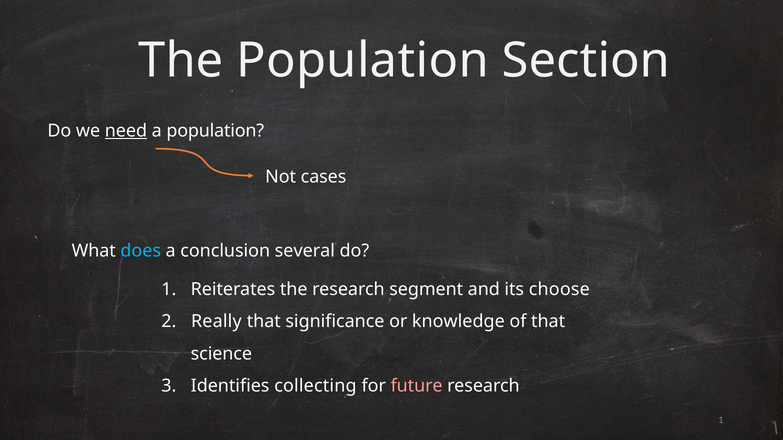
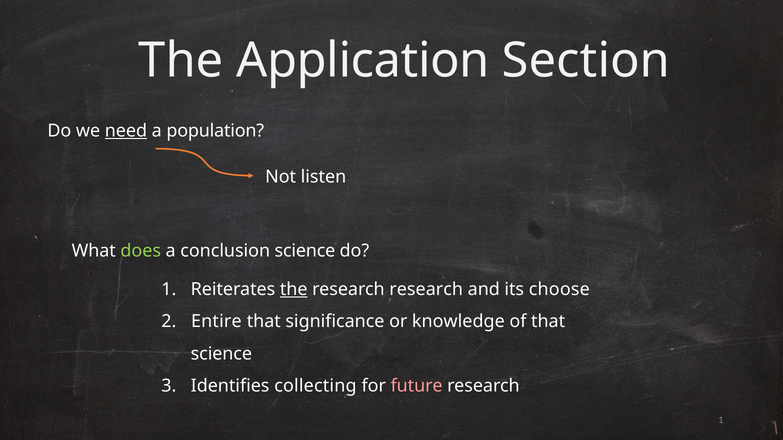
The Population: Population -> Application
cases: cases -> listen
does colour: light blue -> light green
conclusion several: several -> science
the at (294, 289) underline: none -> present
research segment: segment -> research
Really: Really -> Entire
